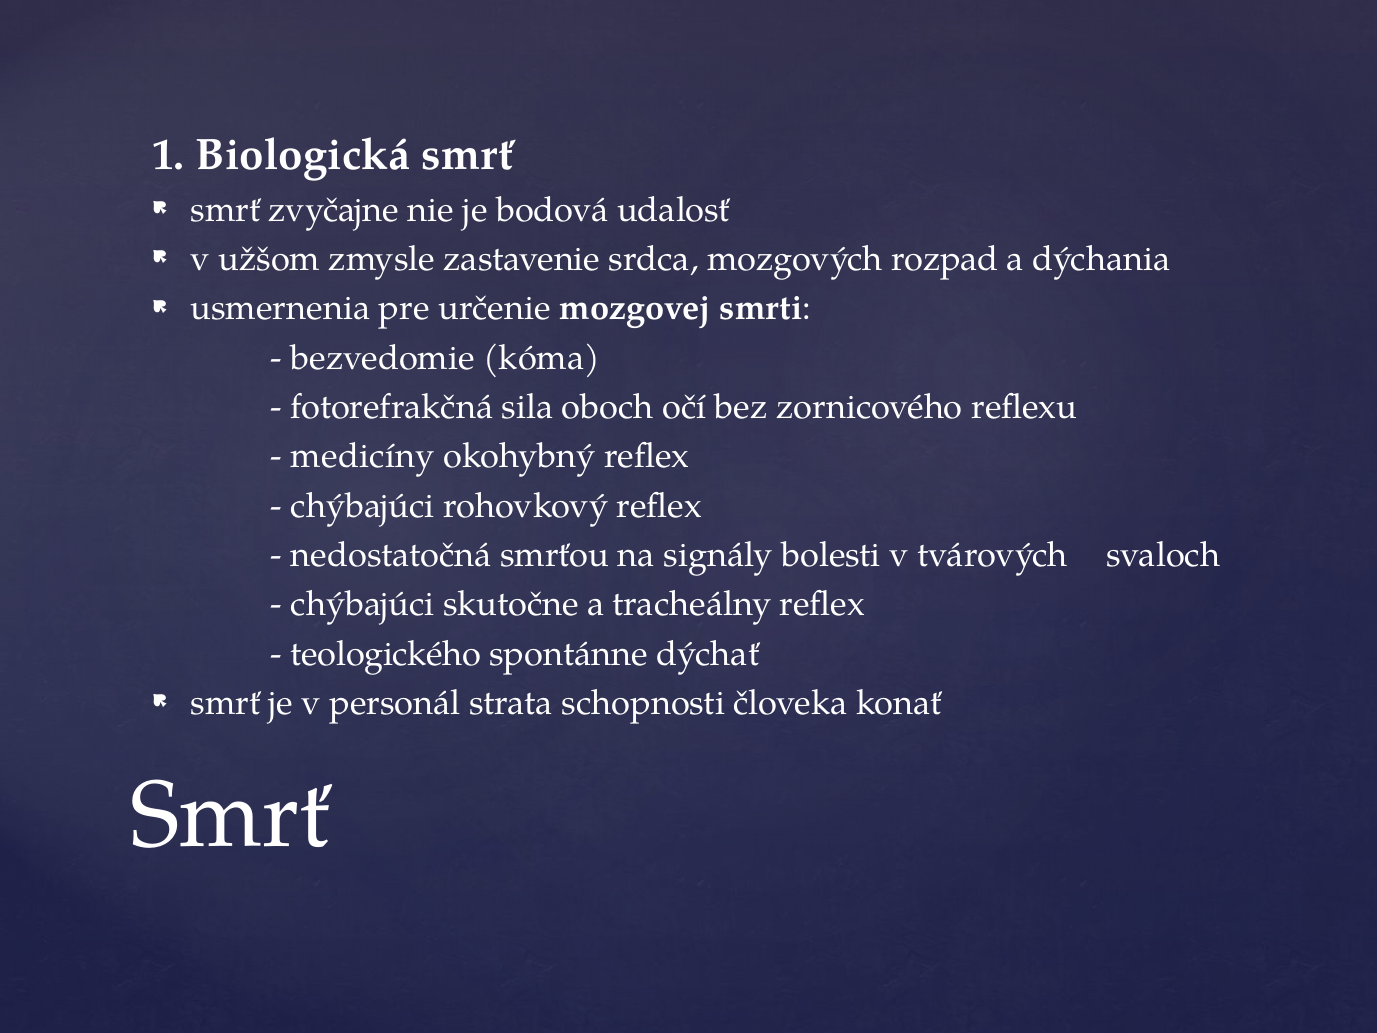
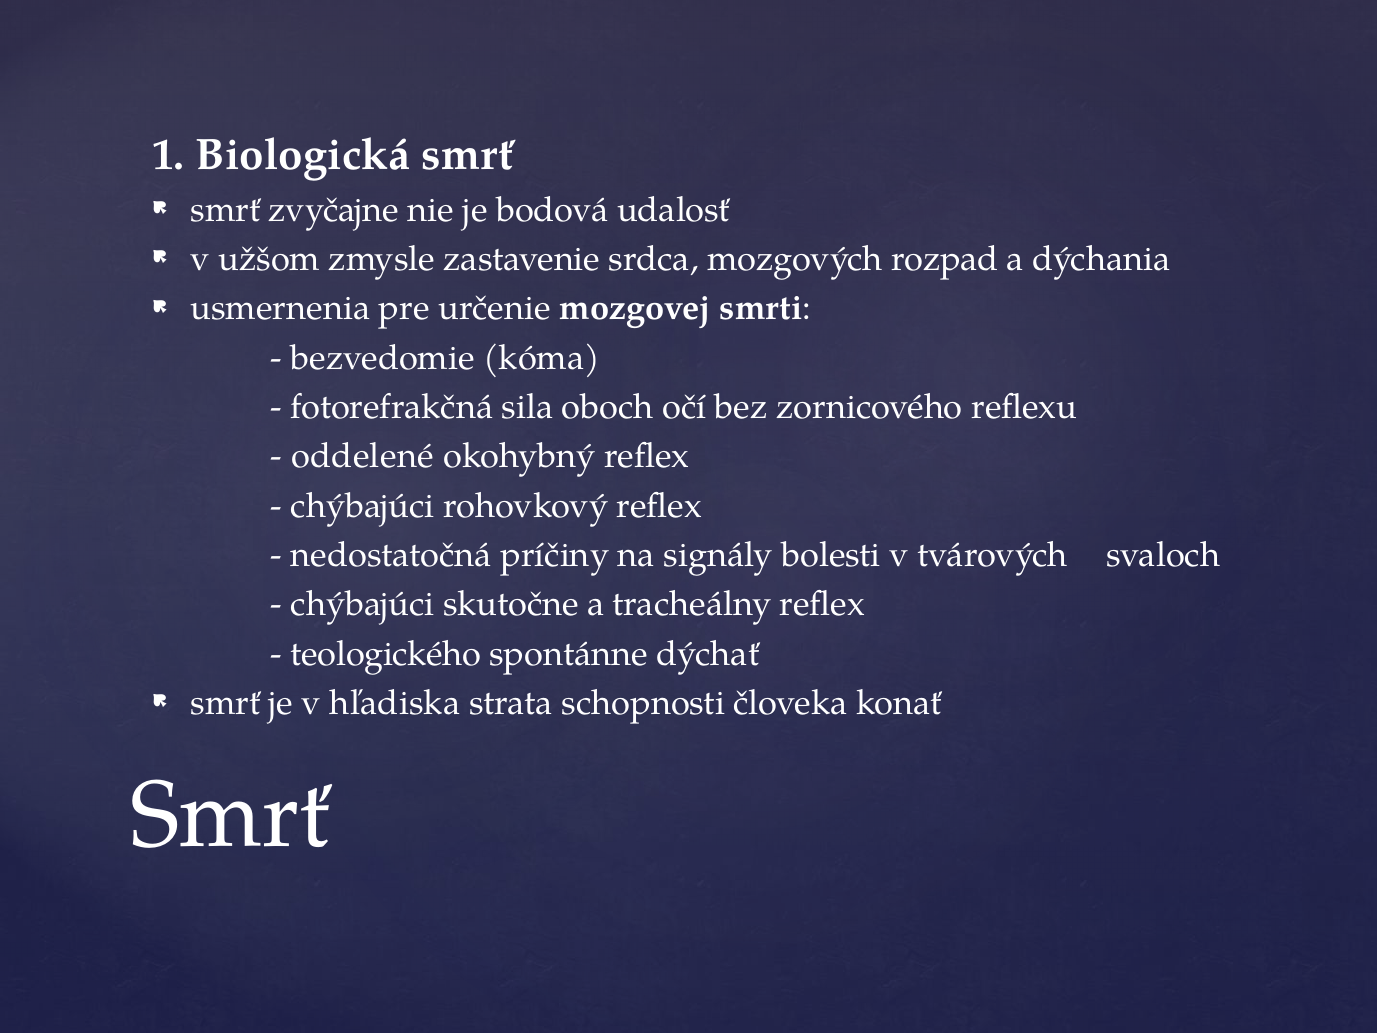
medicíny: medicíny -> oddelené
smrťou: smrťou -> príčiny
personál: personál -> hľadiska
